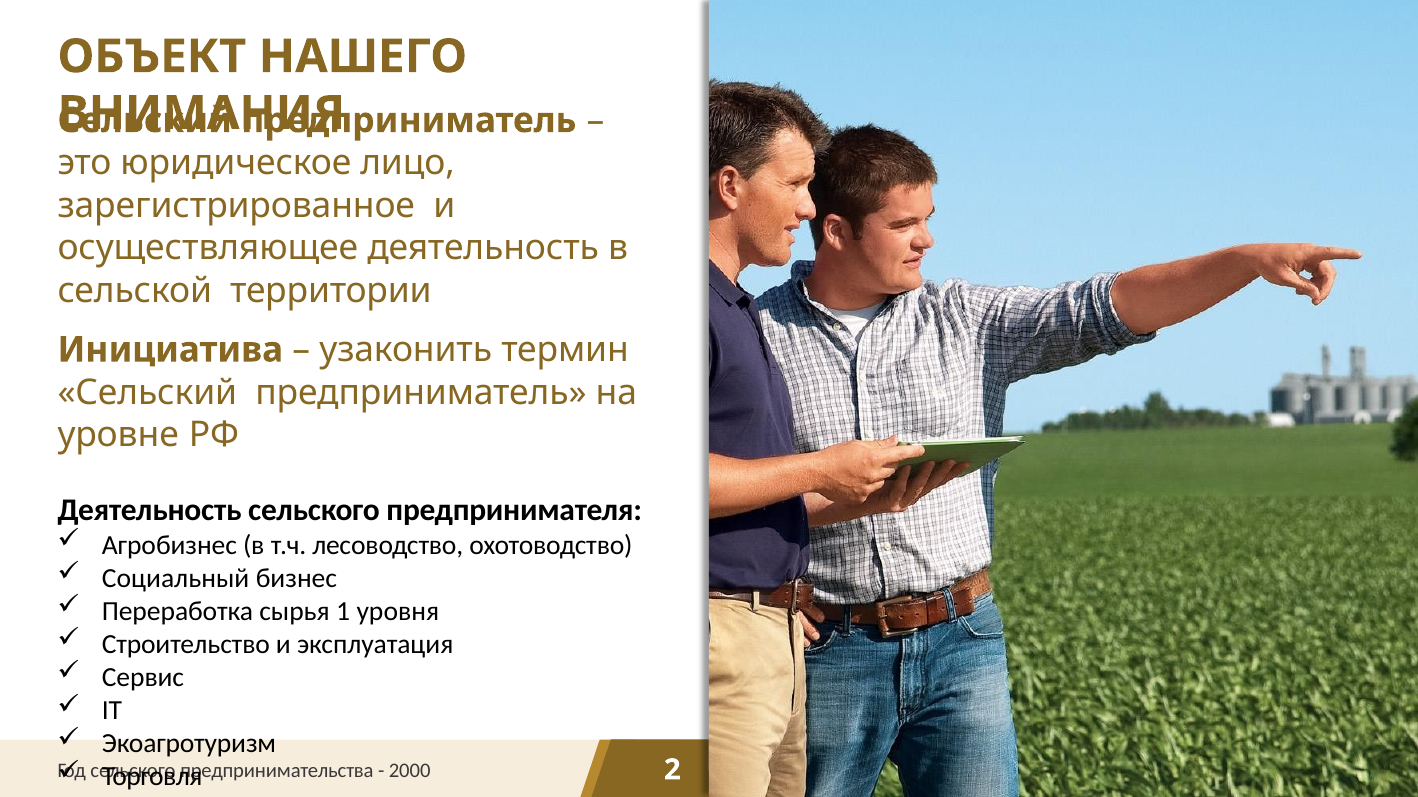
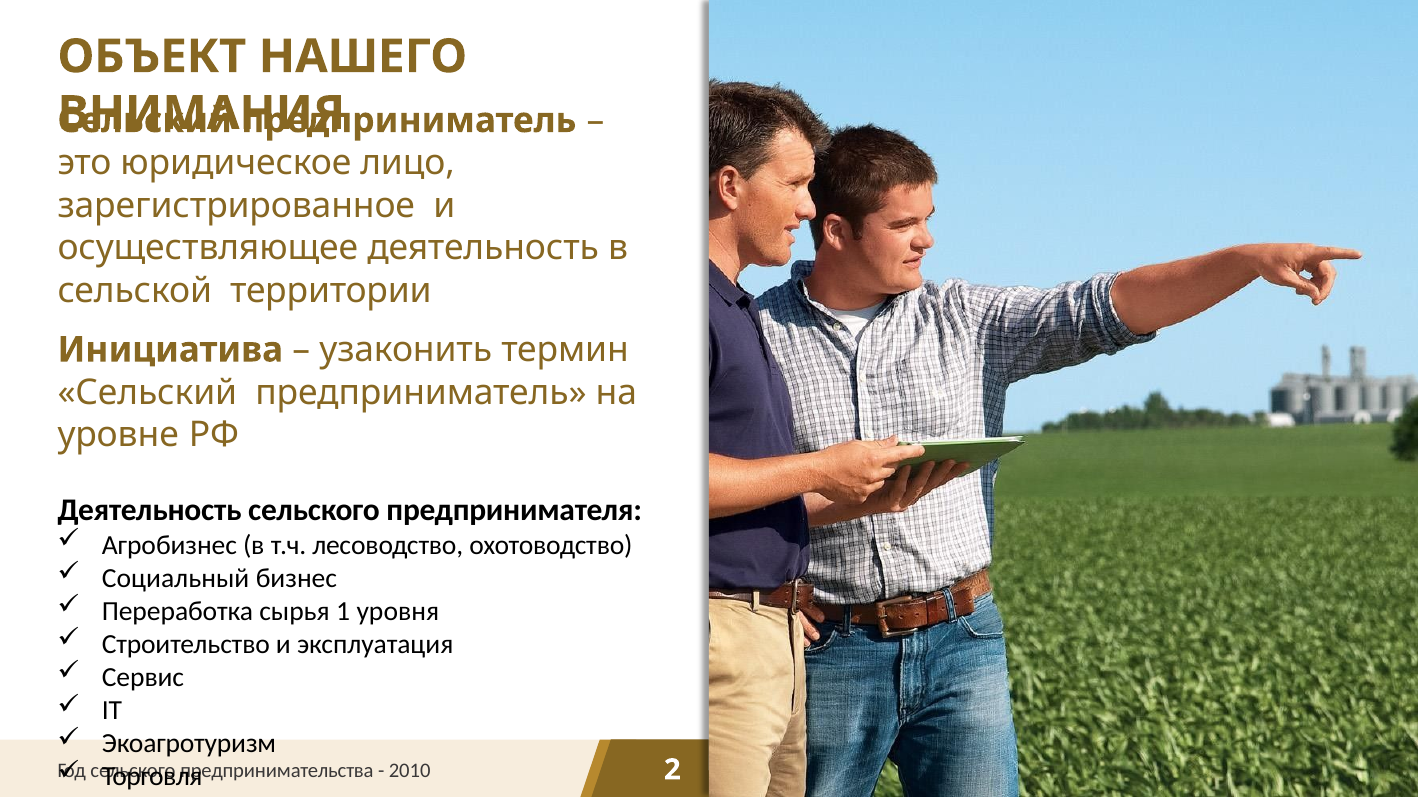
2000: 2000 -> 2010
